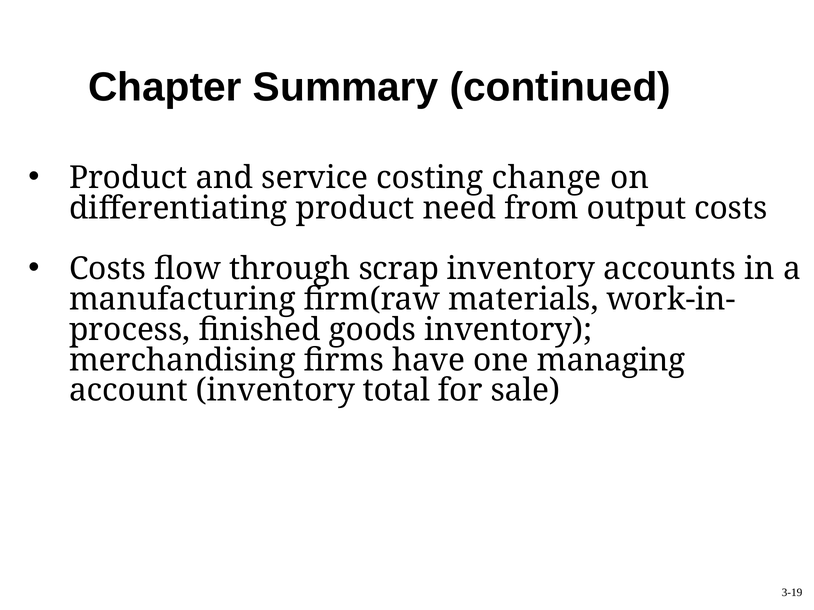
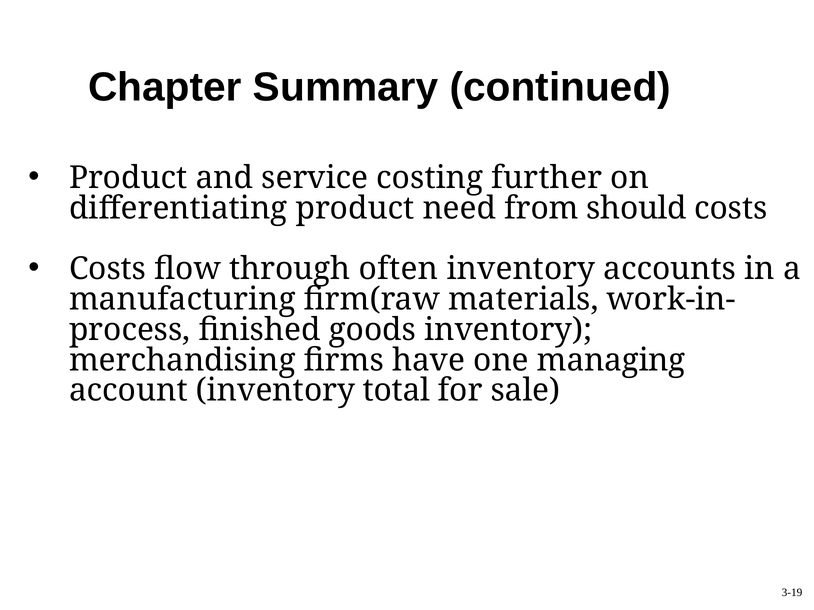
change: change -> further
output: output -> should
scrap: scrap -> often
